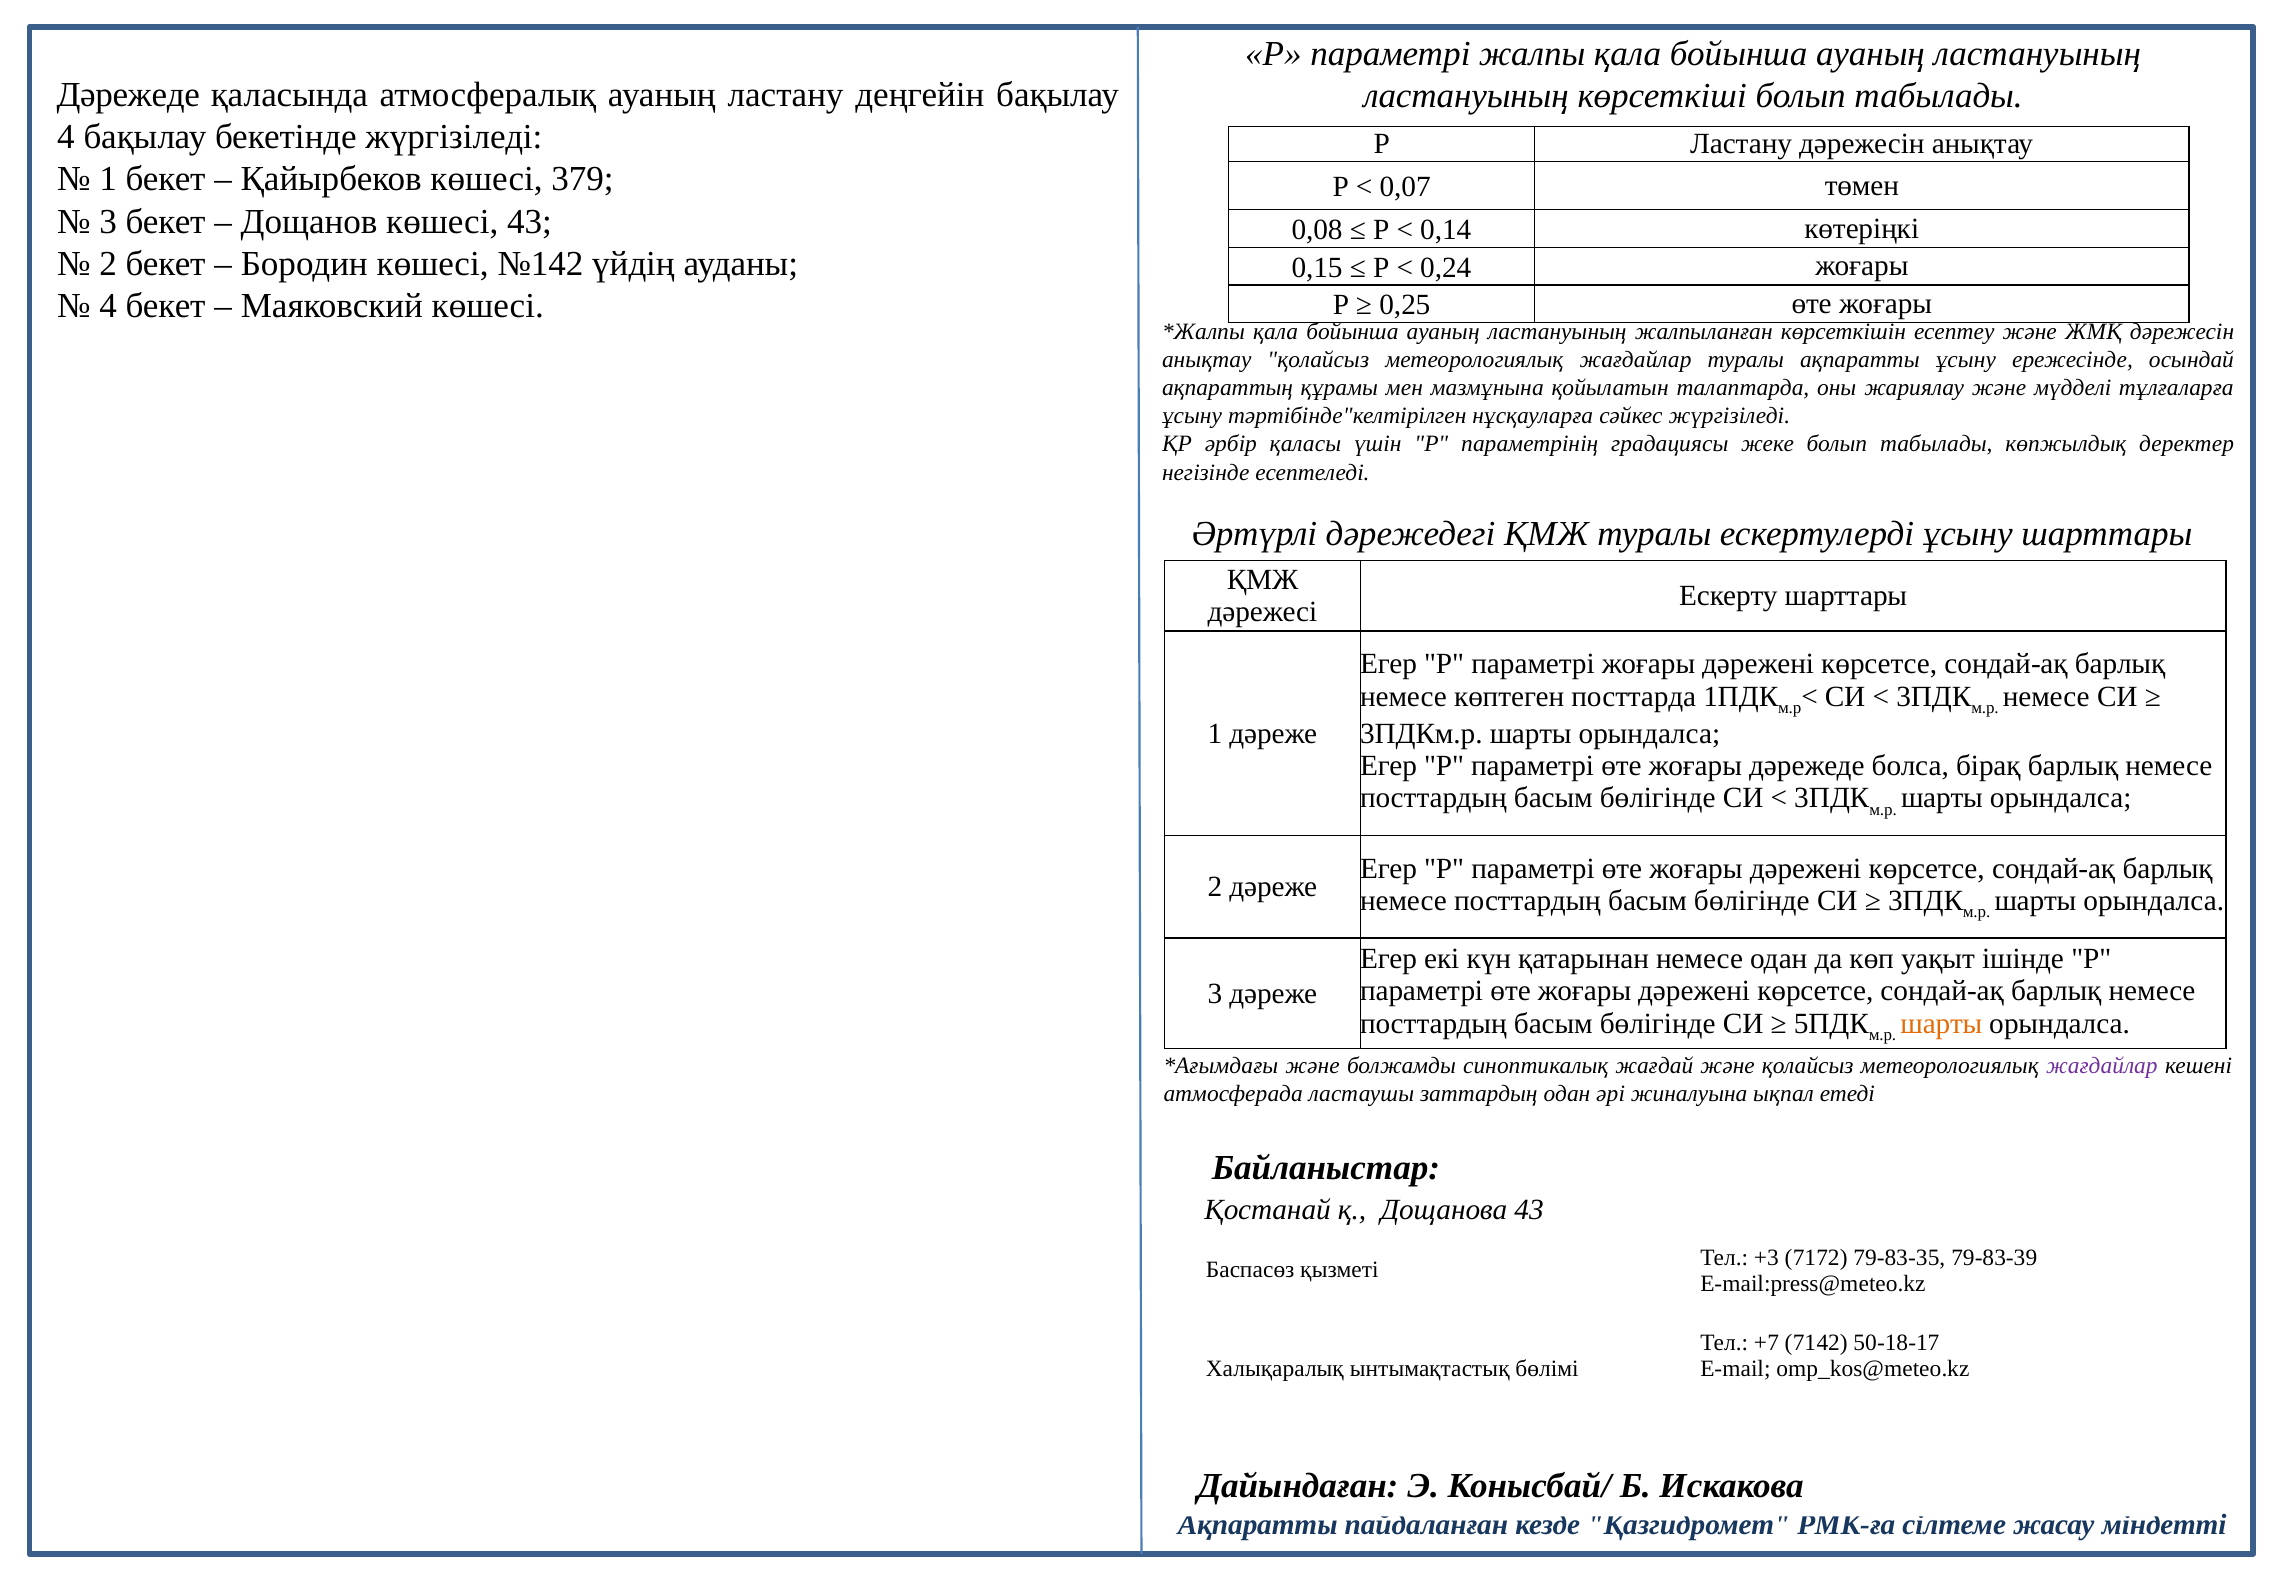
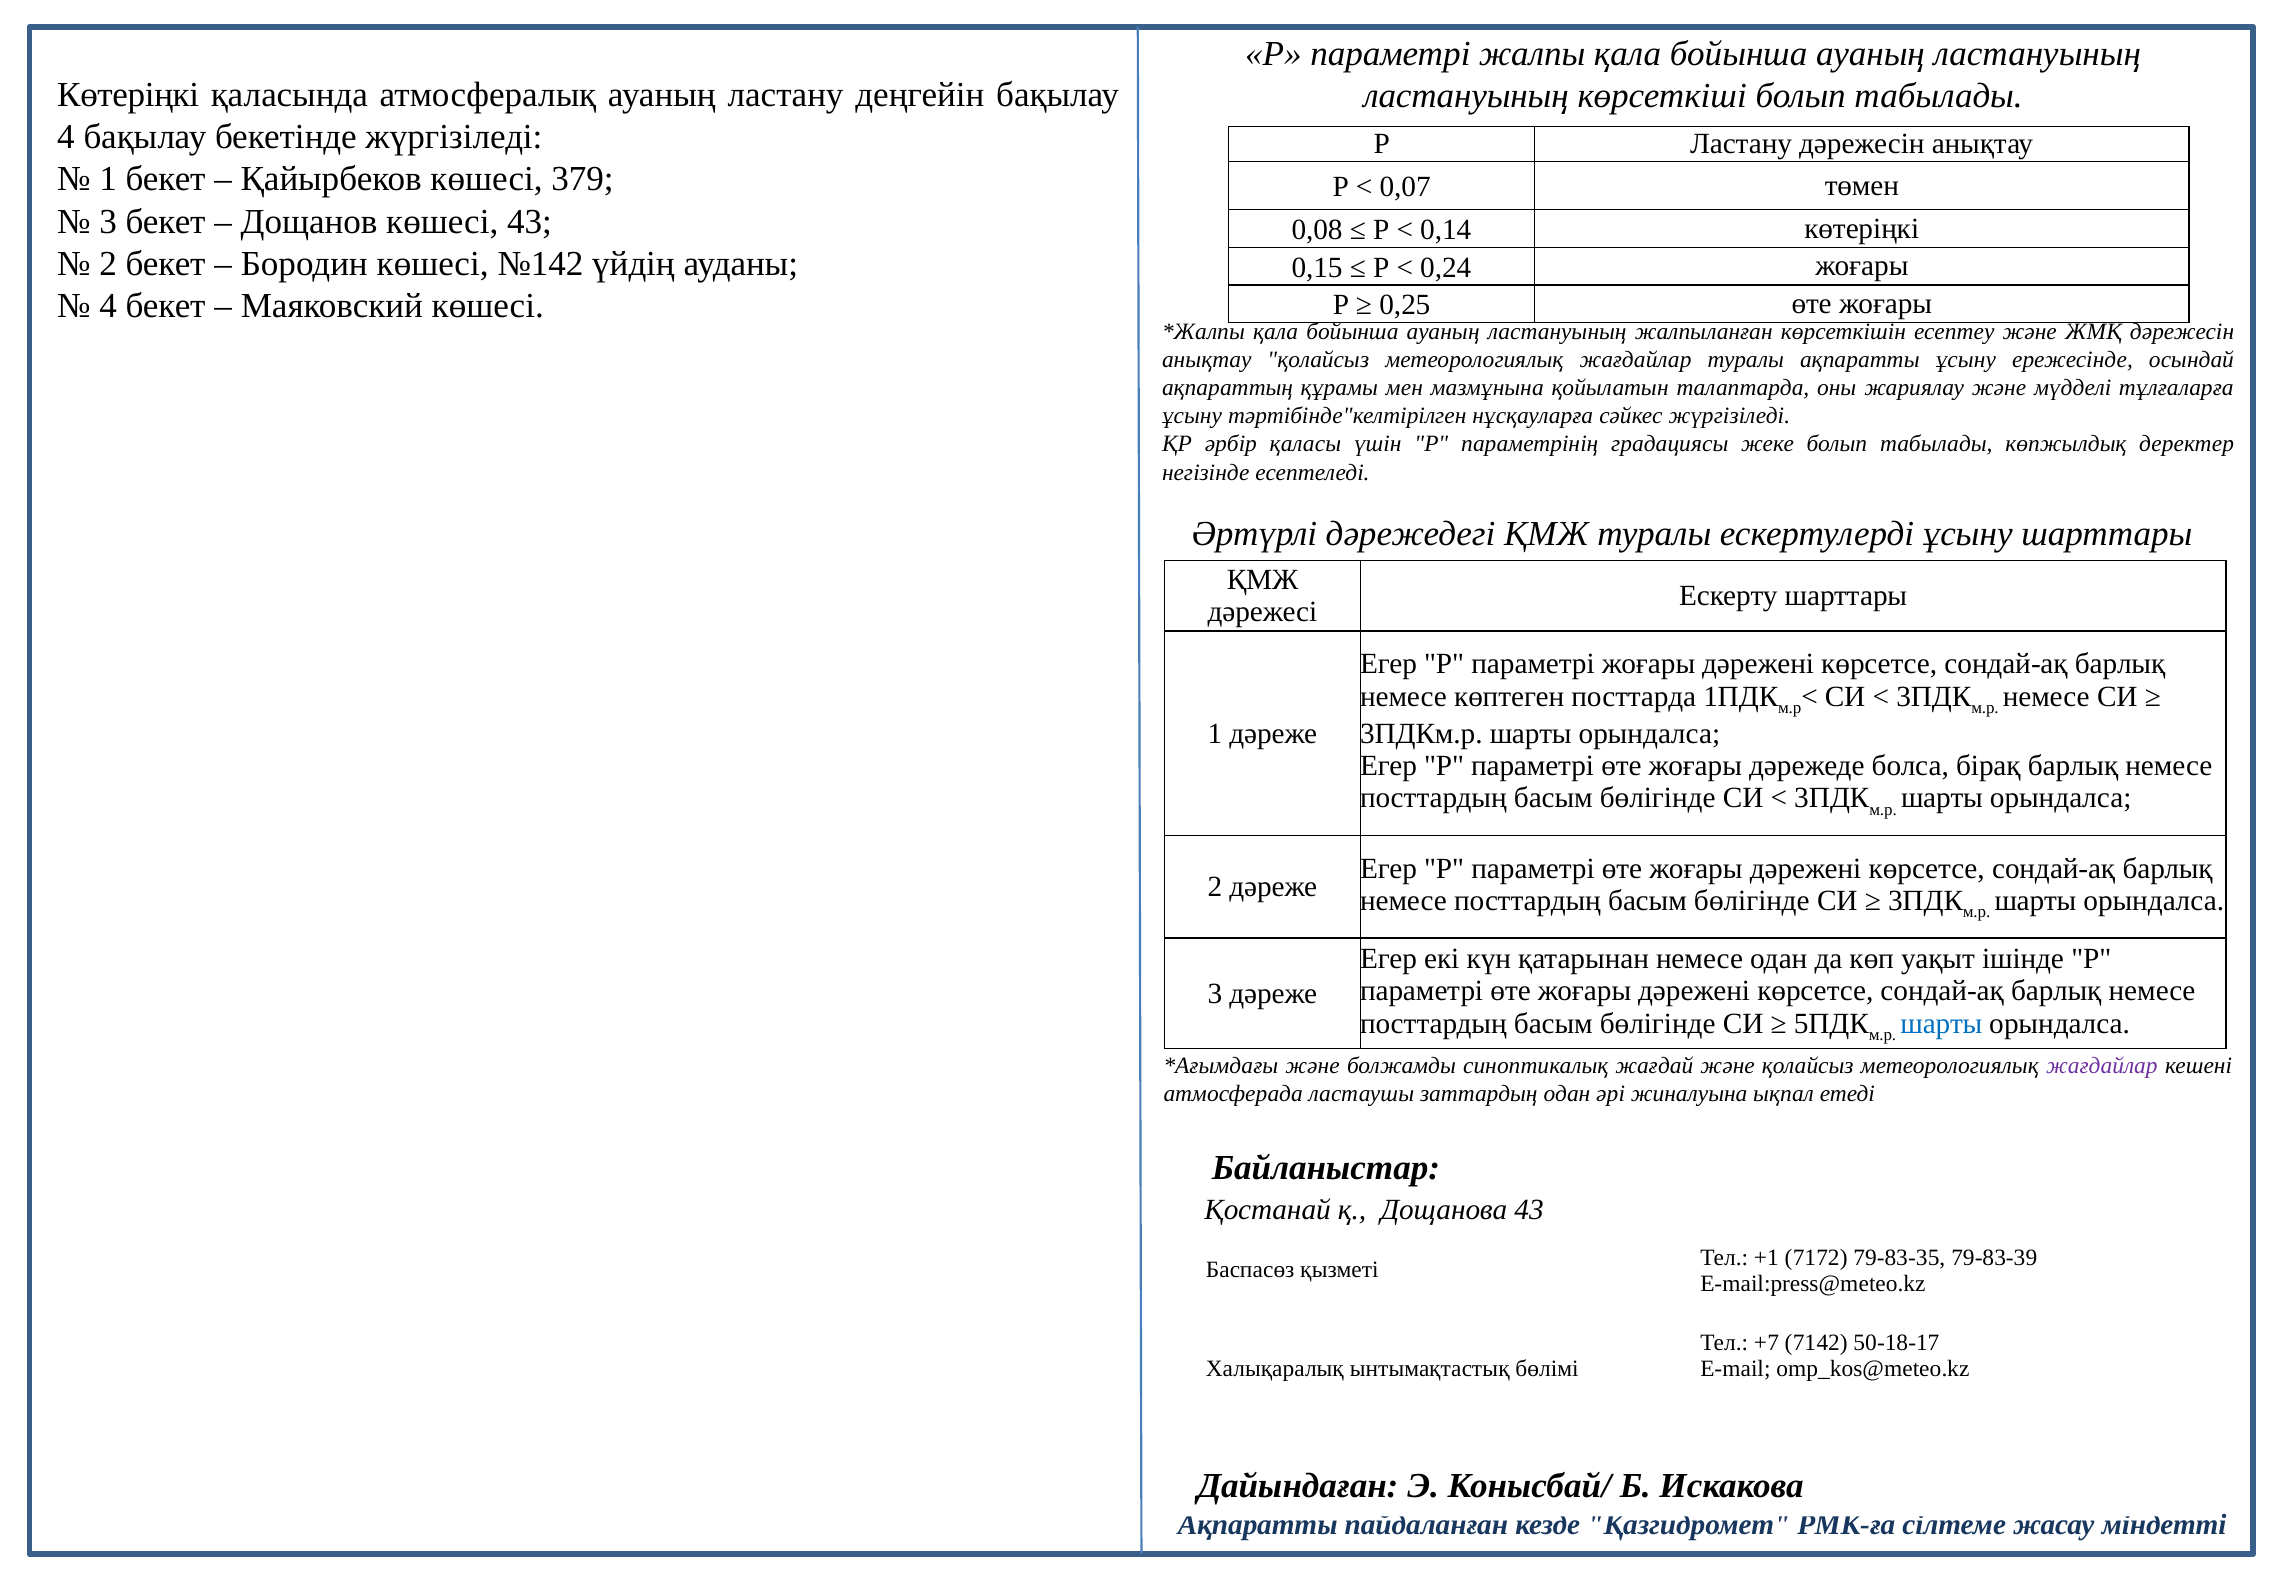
Дәрежеде at (128, 95): Дәрежеде -> Көтеріңкі
шарты at (1941, 1023) colour: orange -> blue
+3: +3 -> +1
